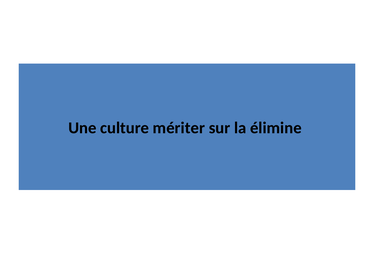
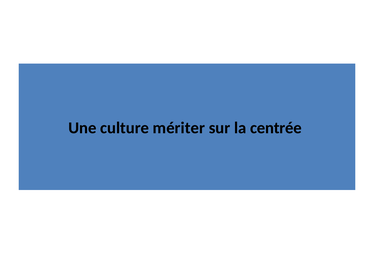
élimine: élimine -> centrée
